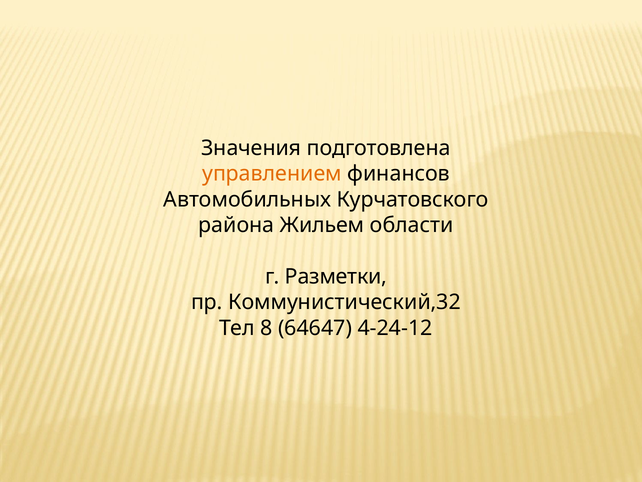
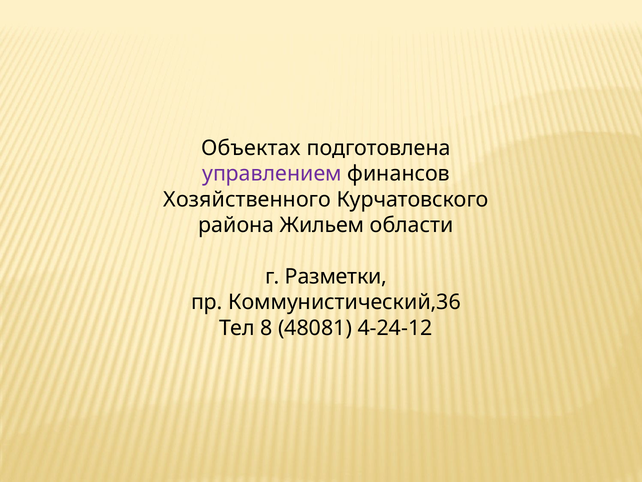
Значения: Значения -> Объектах
управлением colour: orange -> purple
Автомобильных: Автомобильных -> Хозяйственного
Коммунистический,32: Коммунистический,32 -> Коммунистический,36
64647: 64647 -> 48081
